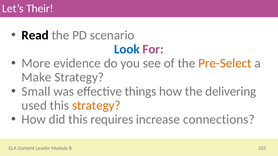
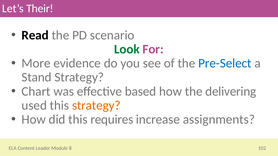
Look colour: blue -> green
Pre-Select colour: orange -> blue
Make: Make -> Stand
Small: Small -> Chart
things: things -> based
connections: connections -> assignments
